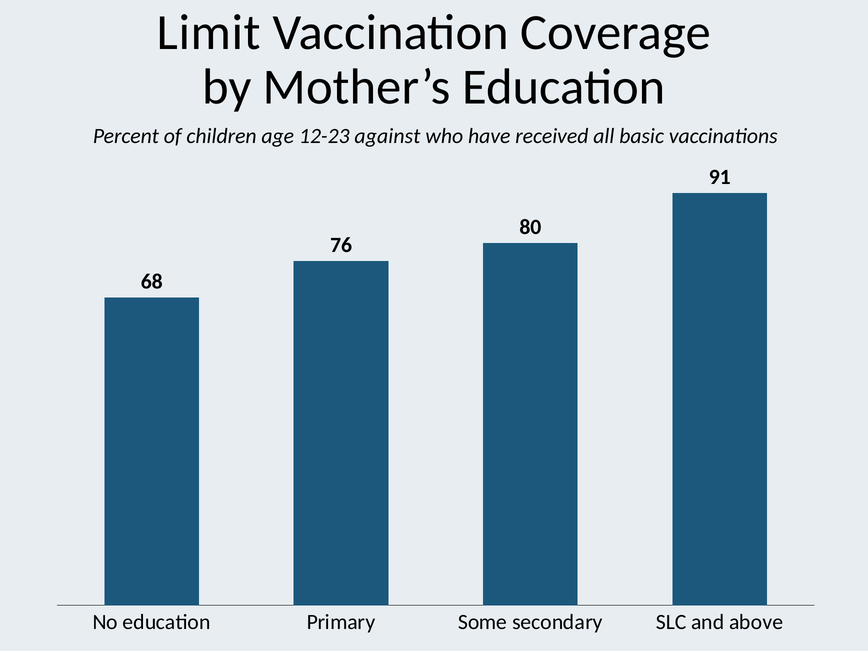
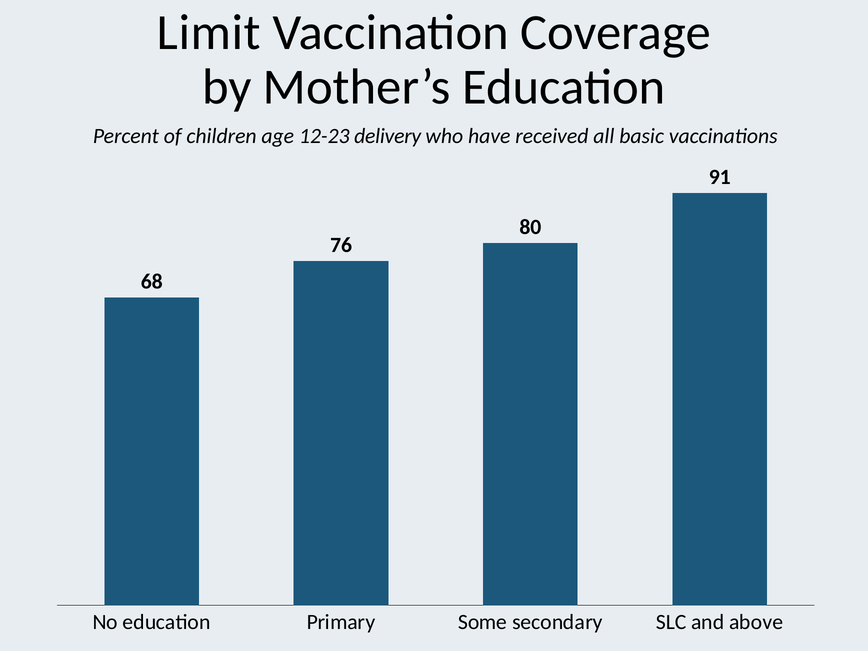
against: against -> delivery
